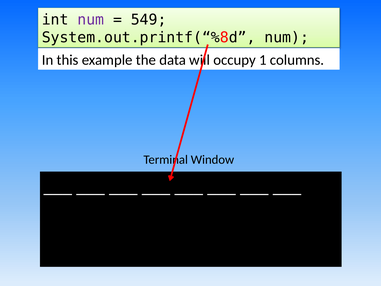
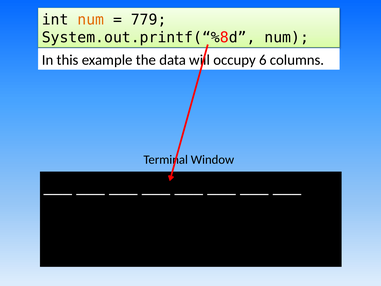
num at (91, 20) colour: purple -> orange
549: 549 -> 779
1: 1 -> 6
